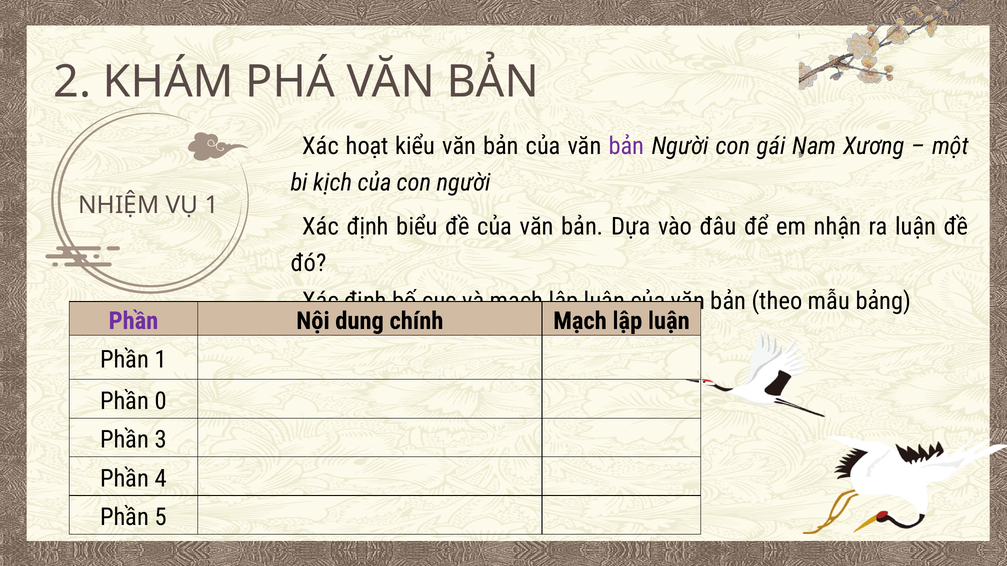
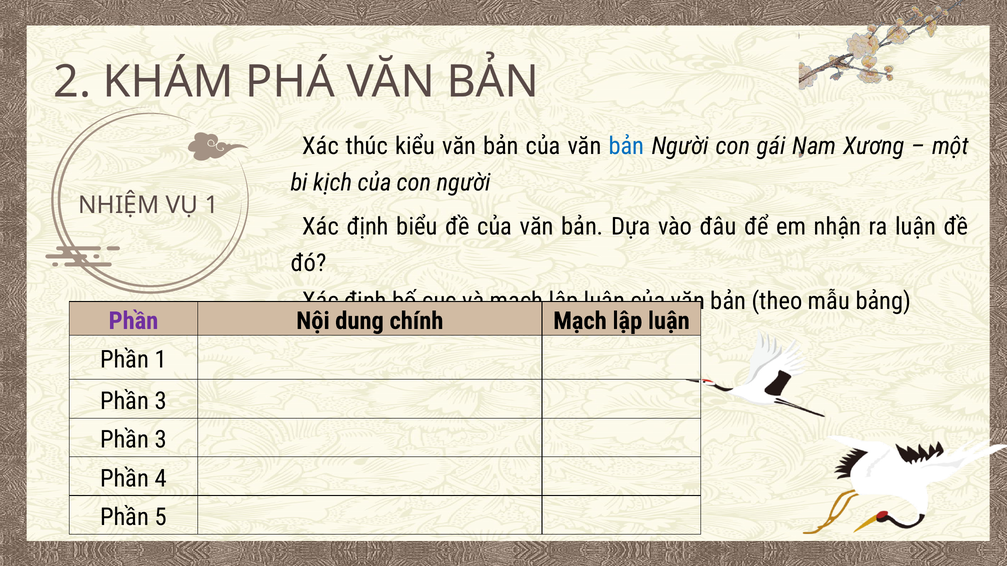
hoạt: hoạt -> thúc
bản at (626, 146) colour: purple -> blue
0 at (161, 401): 0 -> 3
